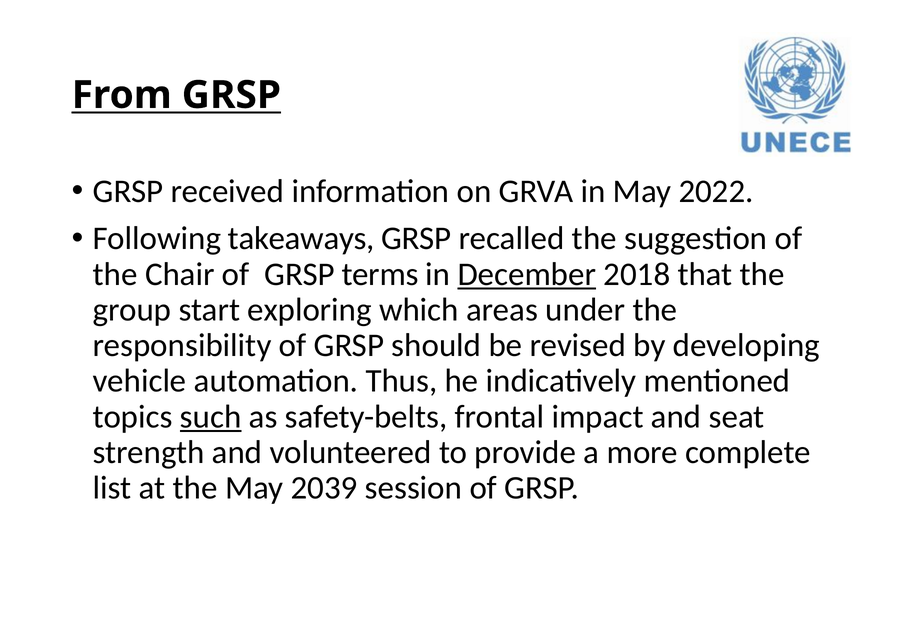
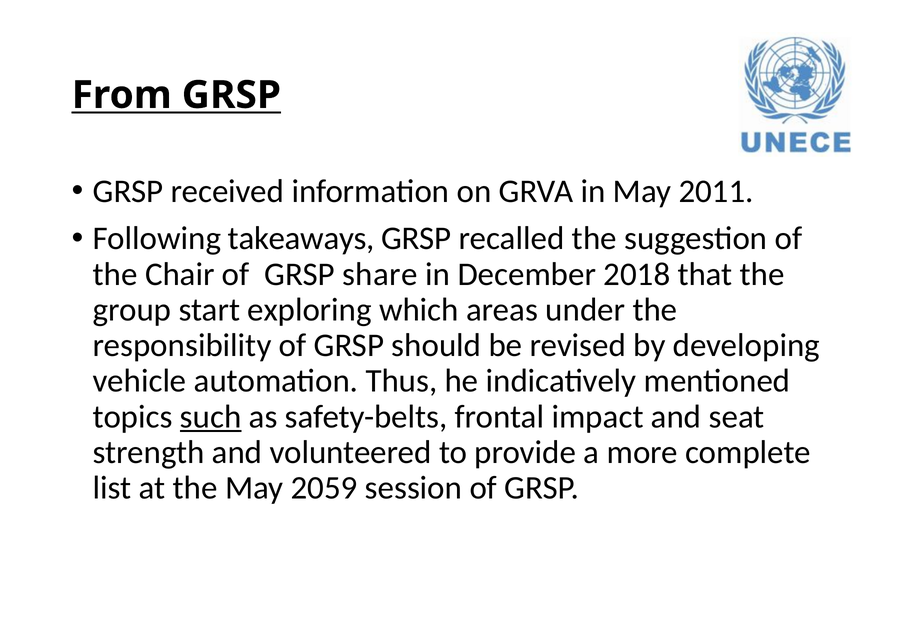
2022: 2022 -> 2011
terms: terms -> share
December underline: present -> none
2039: 2039 -> 2059
